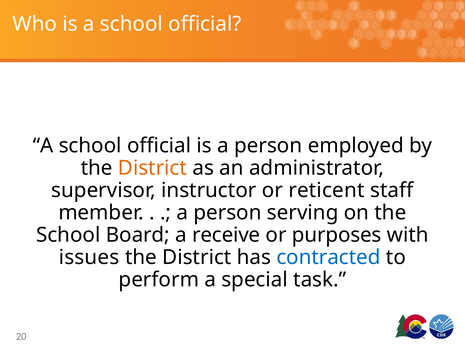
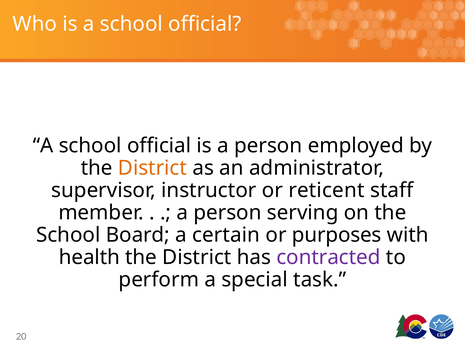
receive: receive -> certain
issues: issues -> health
contracted colour: blue -> purple
